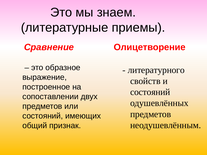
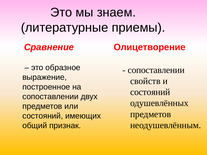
литературного at (156, 70): литературного -> сопоставлении
